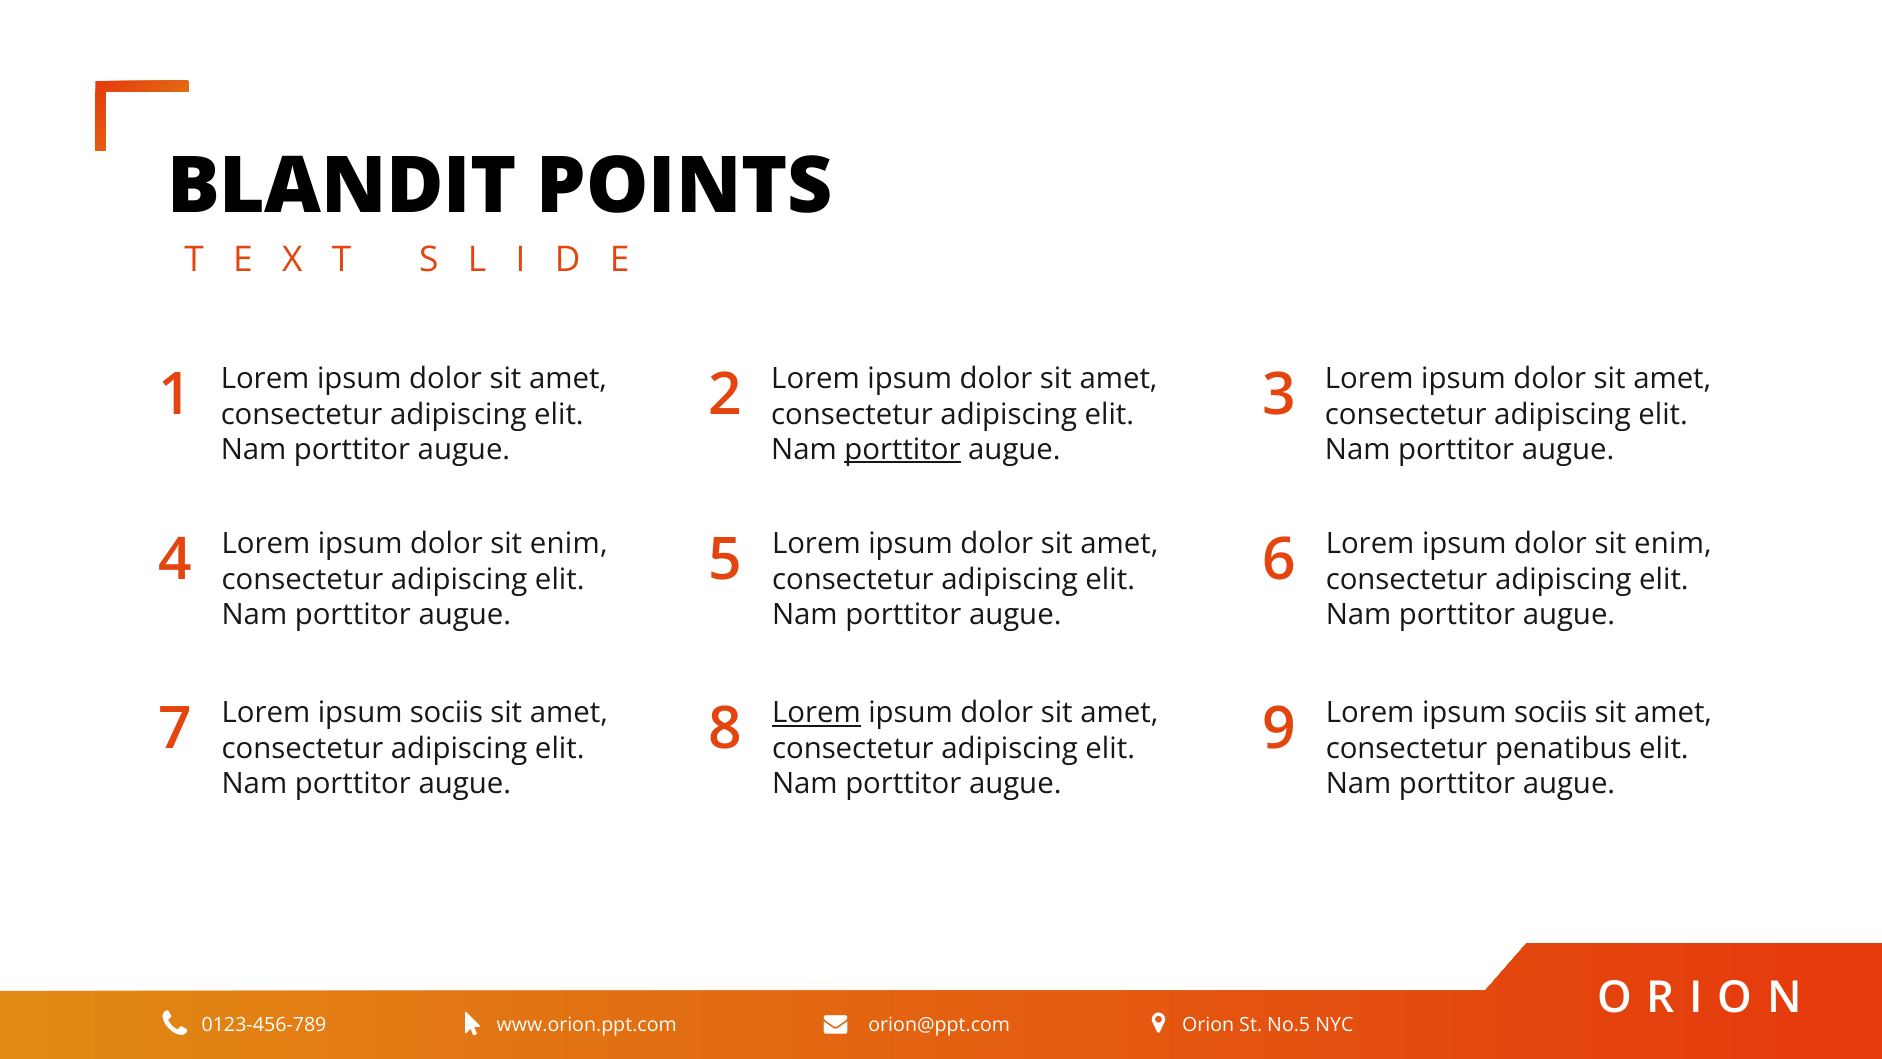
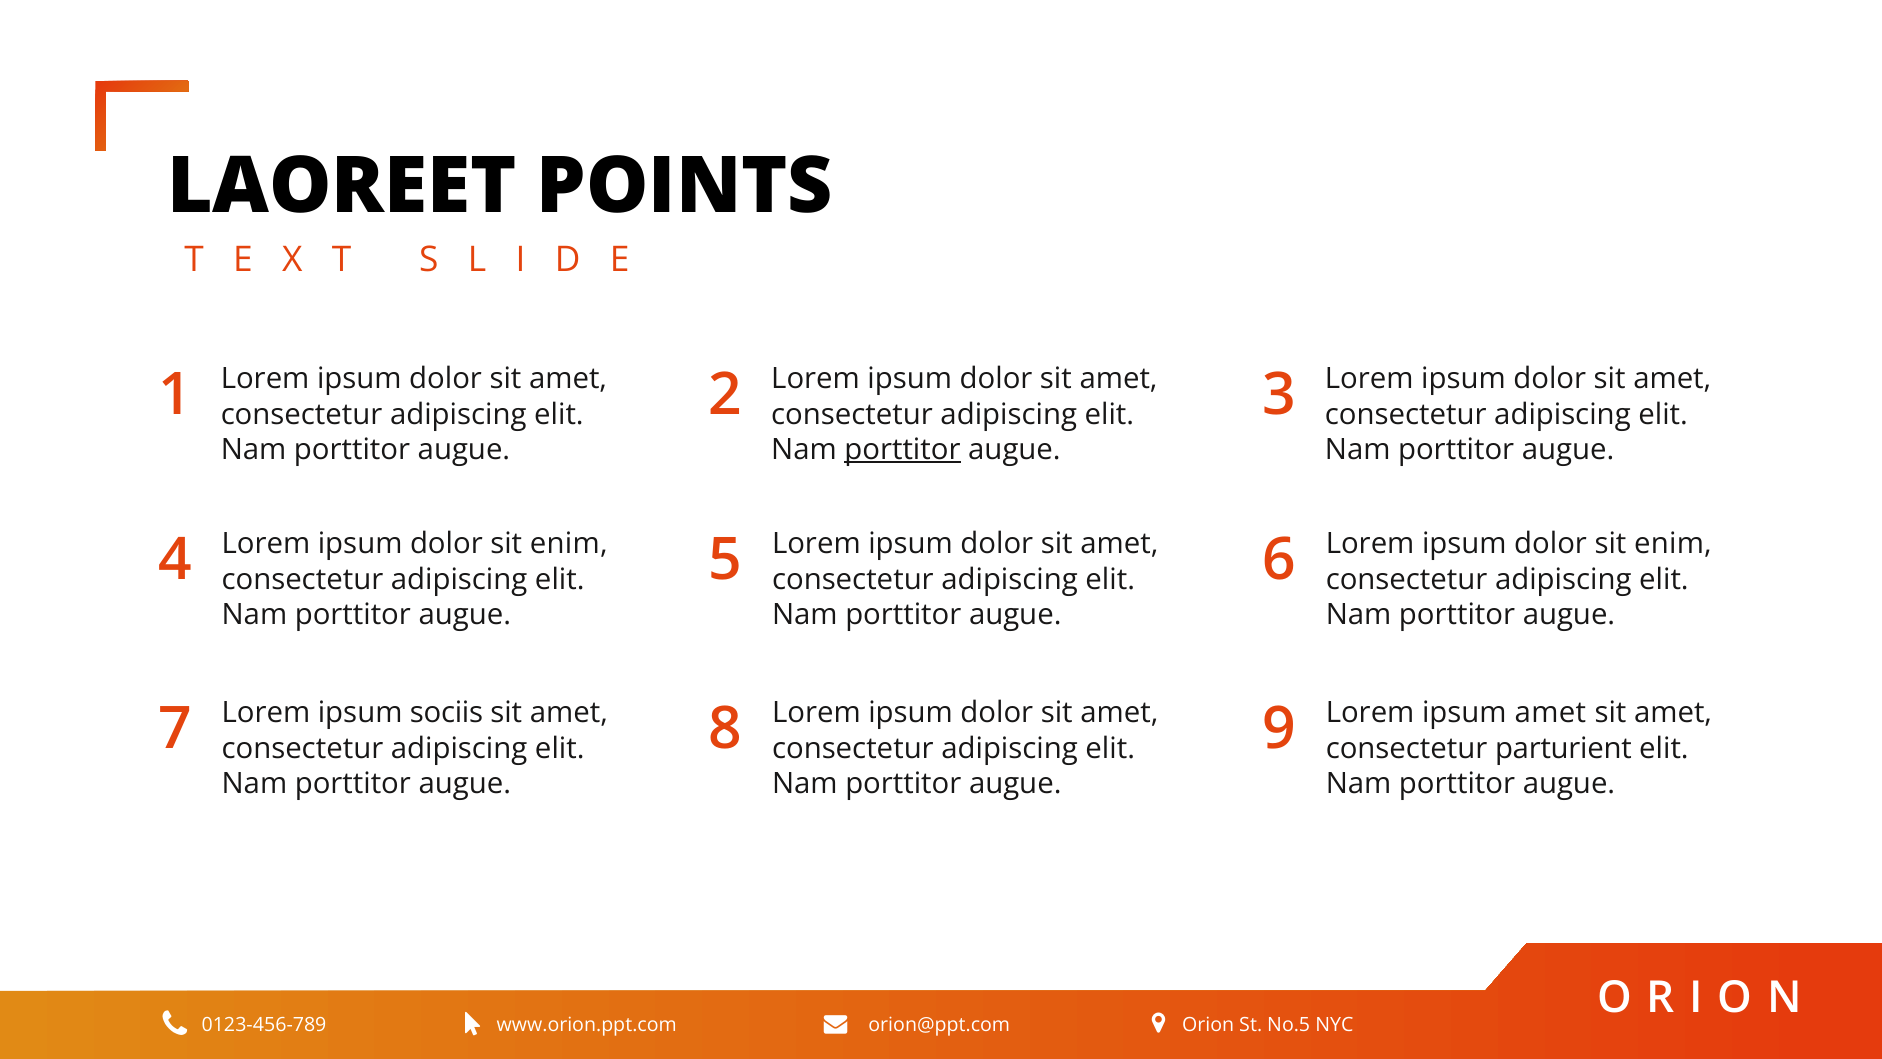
BLANDIT: BLANDIT -> LAOREET
Lorem at (816, 713) underline: present -> none
9 Lorem ipsum sociis: sociis -> amet
penatibus: penatibus -> parturient
